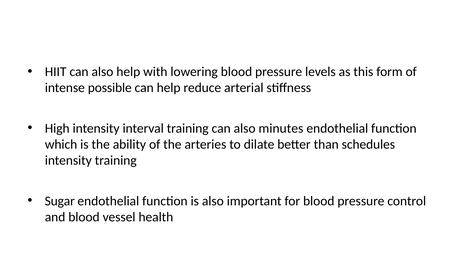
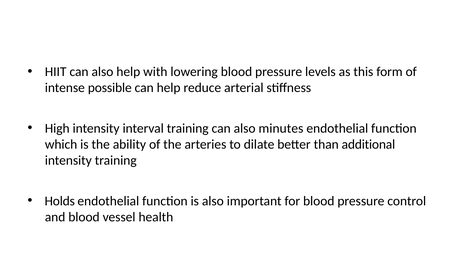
schedules: schedules -> additional
Sugar: Sugar -> Holds
